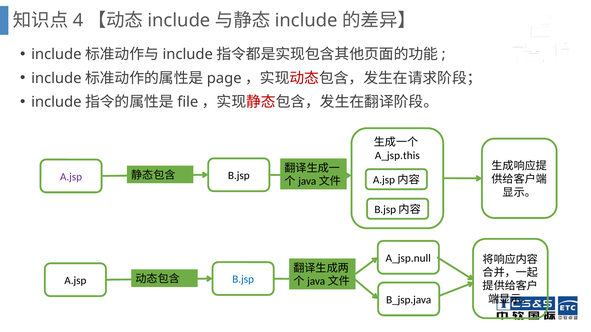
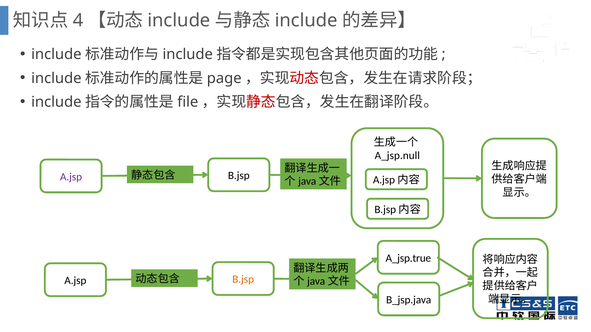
A_jsp.this: A_jsp.this -> A_jsp.null
A_jsp.null: A_jsp.null -> A_jsp.true
B.jsp at (243, 280) colour: blue -> orange
